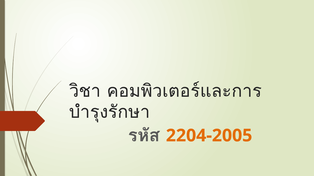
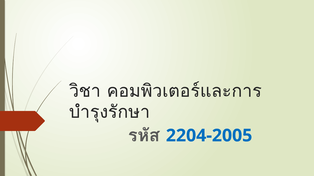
2204-2005 colour: orange -> blue
